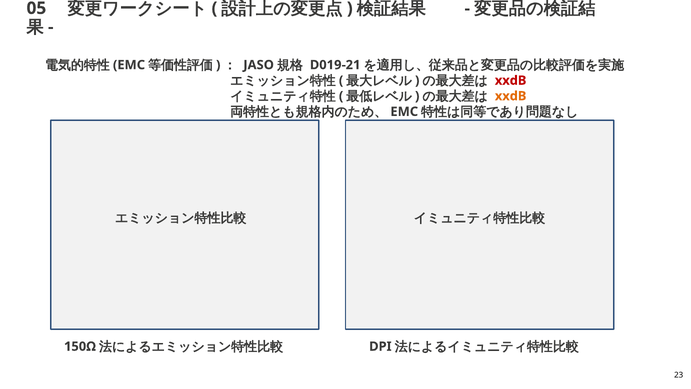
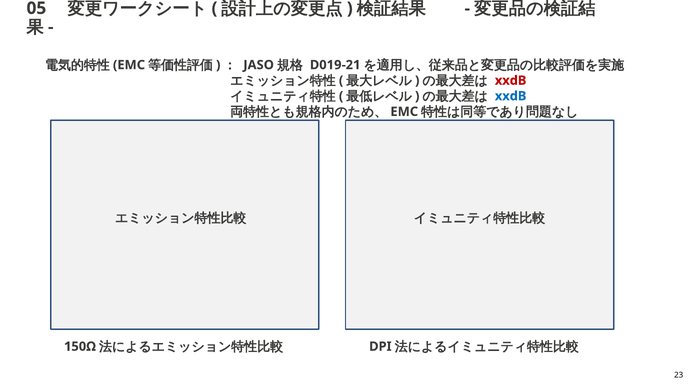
xxdB at (511, 96) colour: orange -> blue
